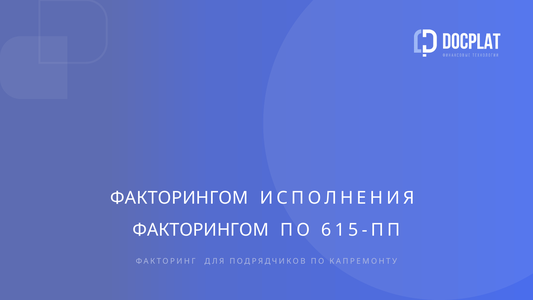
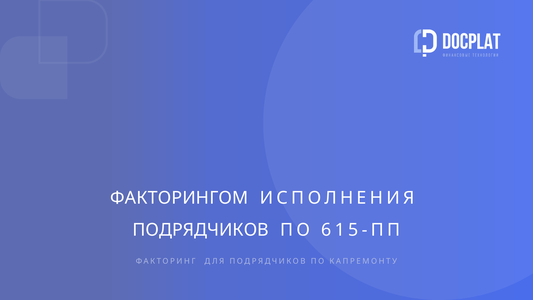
ФАКТОРИНГОМ at (201, 230): ФАКТОРИНГОМ -> ПОДРЯДЧИКОВ
